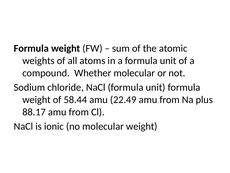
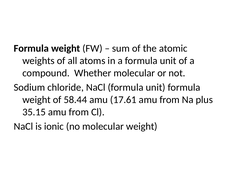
22.49: 22.49 -> 17.61
88.17: 88.17 -> 35.15
